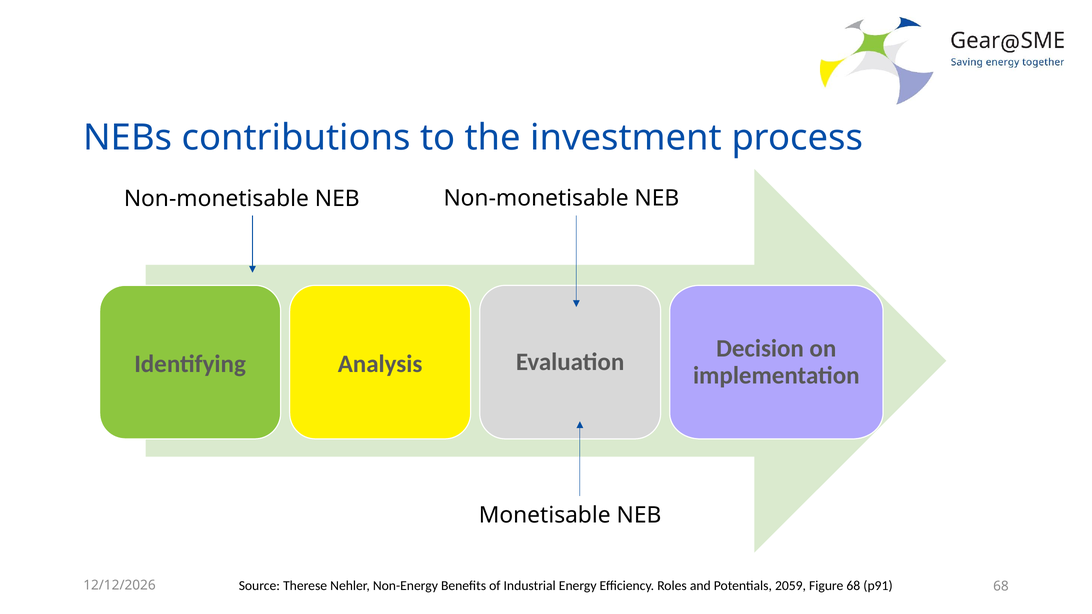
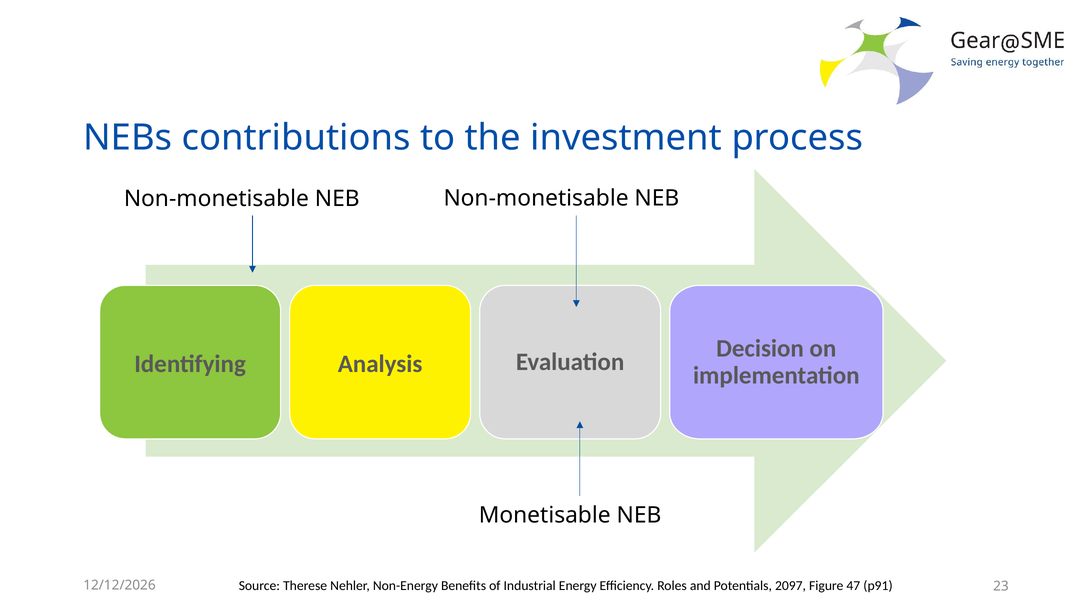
2059: 2059 -> 2097
Figure 68: 68 -> 47
68 at (1001, 586): 68 -> 23
